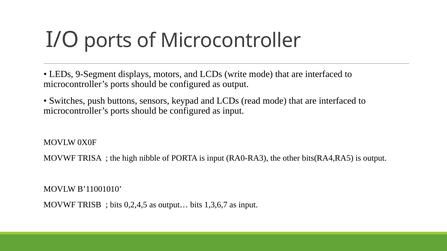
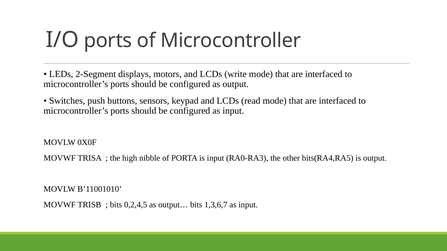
9-Segment: 9-Segment -> 2-Segment
